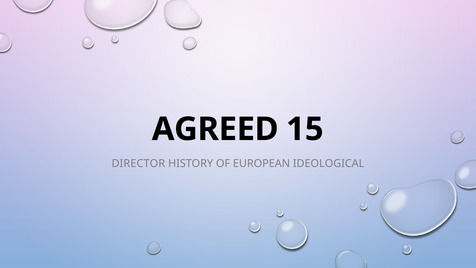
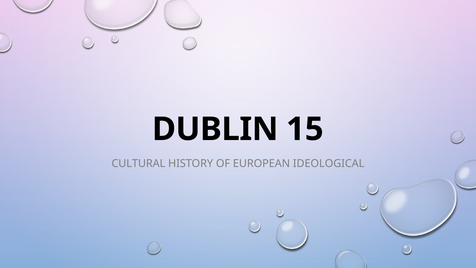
AGREED: AGREED -> DUBLIN
DIRECTOR: DIRECTOR -> CULTURAL
